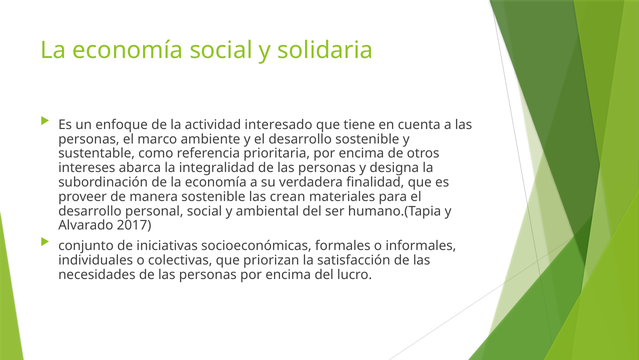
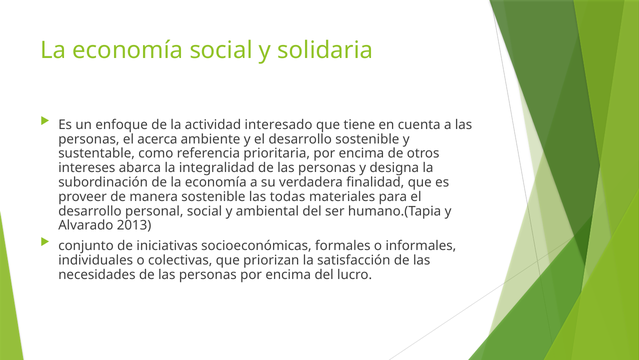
marco: marco -> acerca
crean: crean -> todas
2017: 2017 -> 2013
